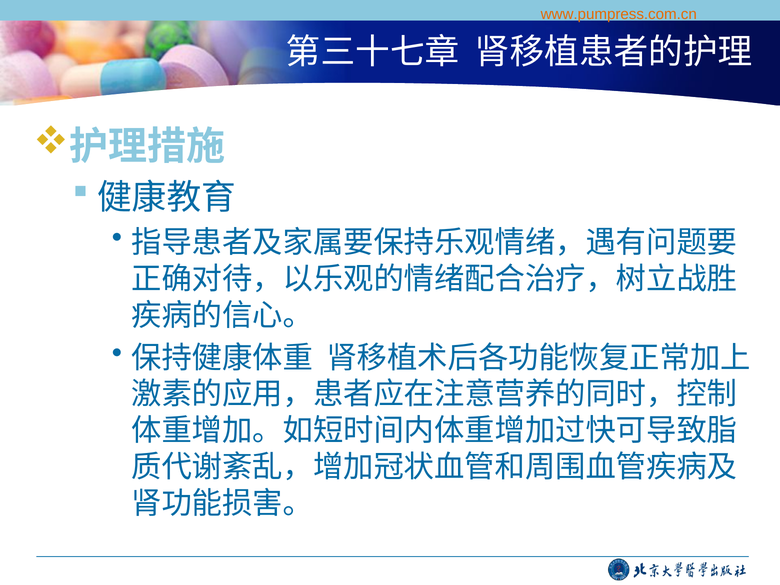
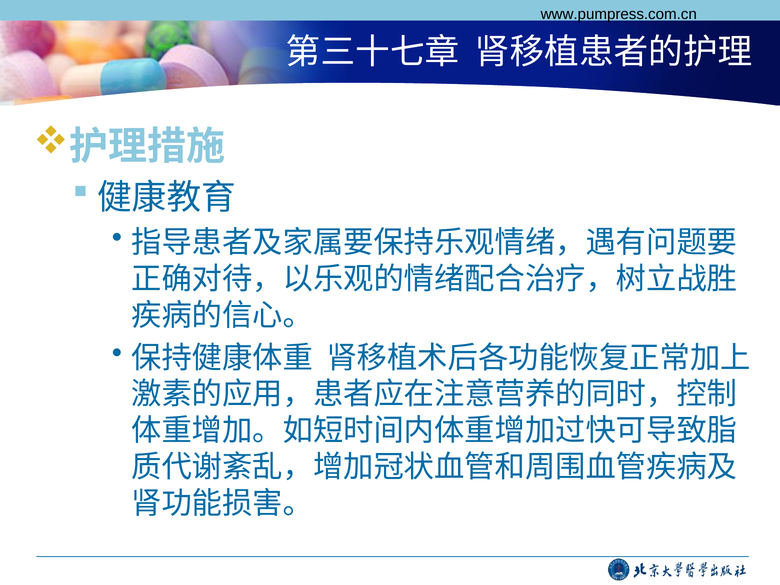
www.pumpress.com.cn colour: orange -> black
